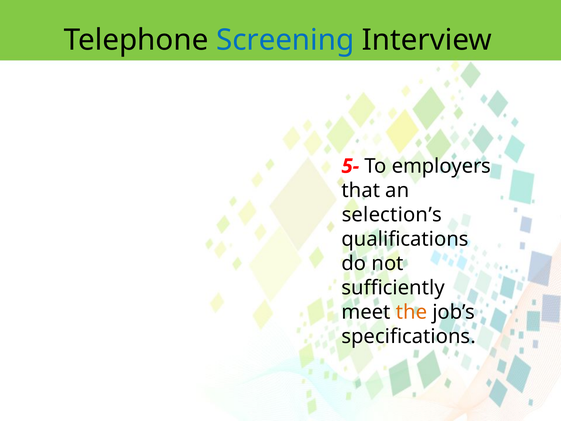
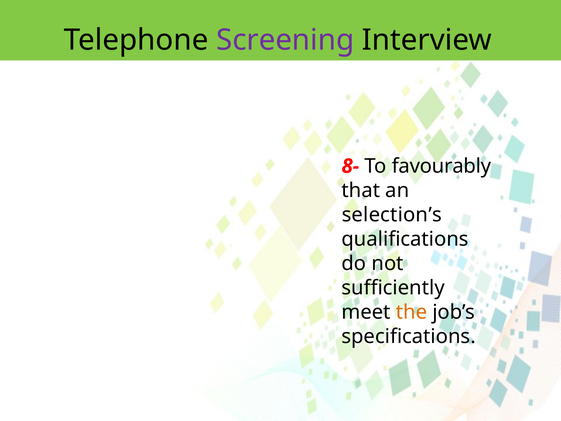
Screening colour: blue -> purple
5-: 5- -> 8-
employers: employers -> favourably
